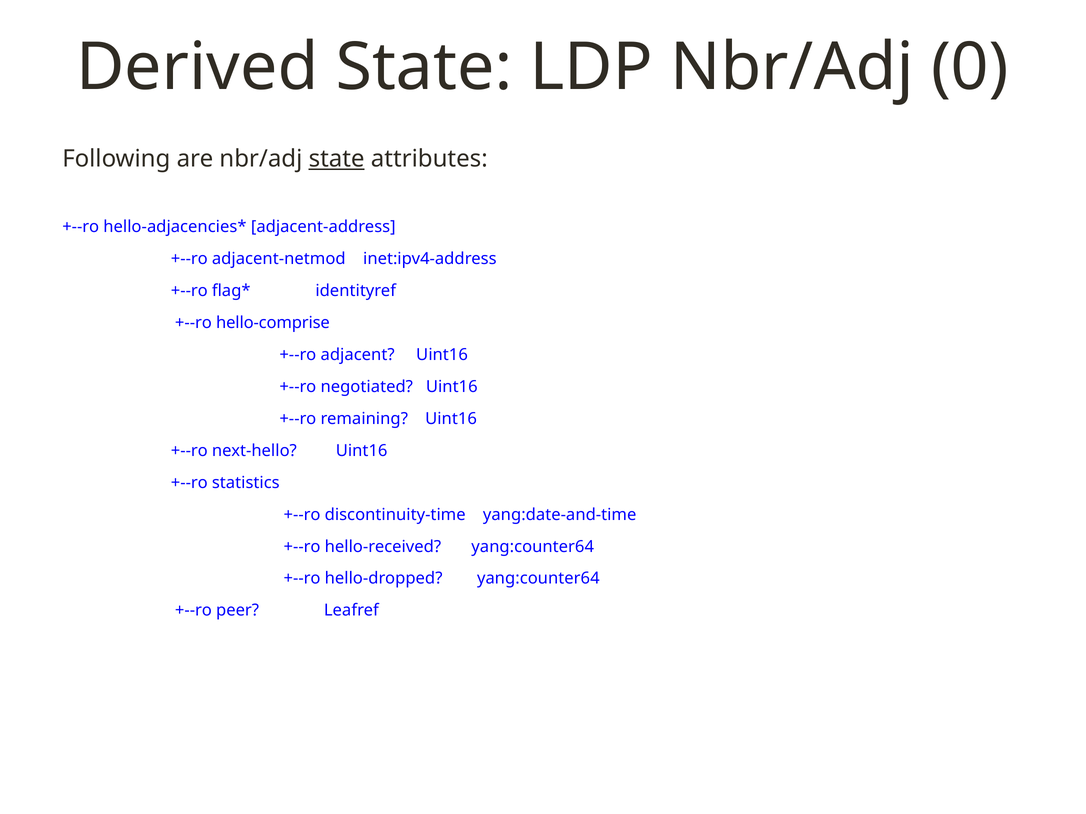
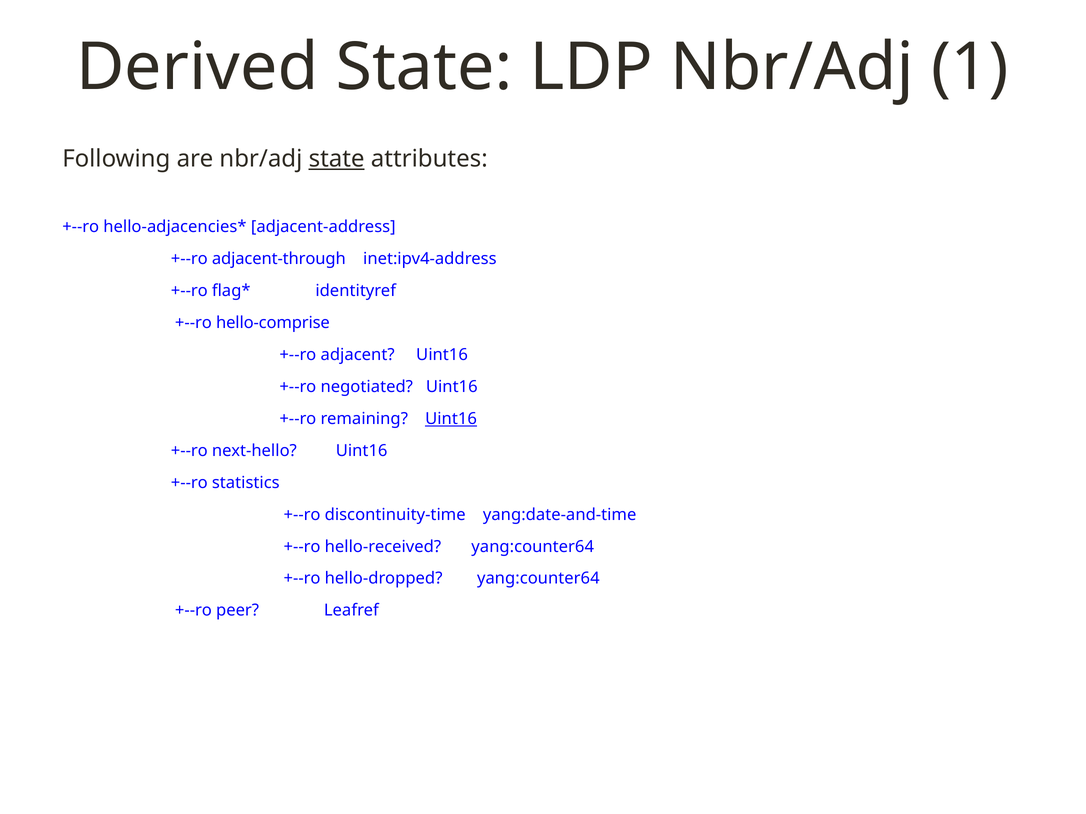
0: 0 -> 1
adjacent-netmod: adjacent-netmod -> adjacent-through
Uint16 at (451, 419) underline: none -> present
